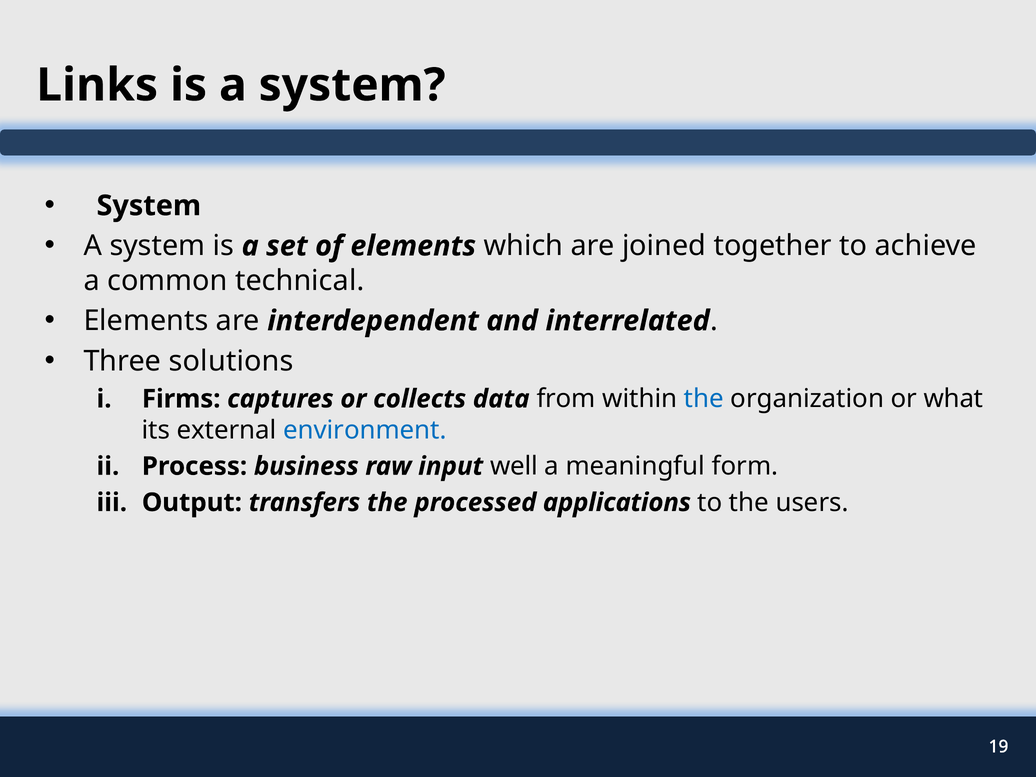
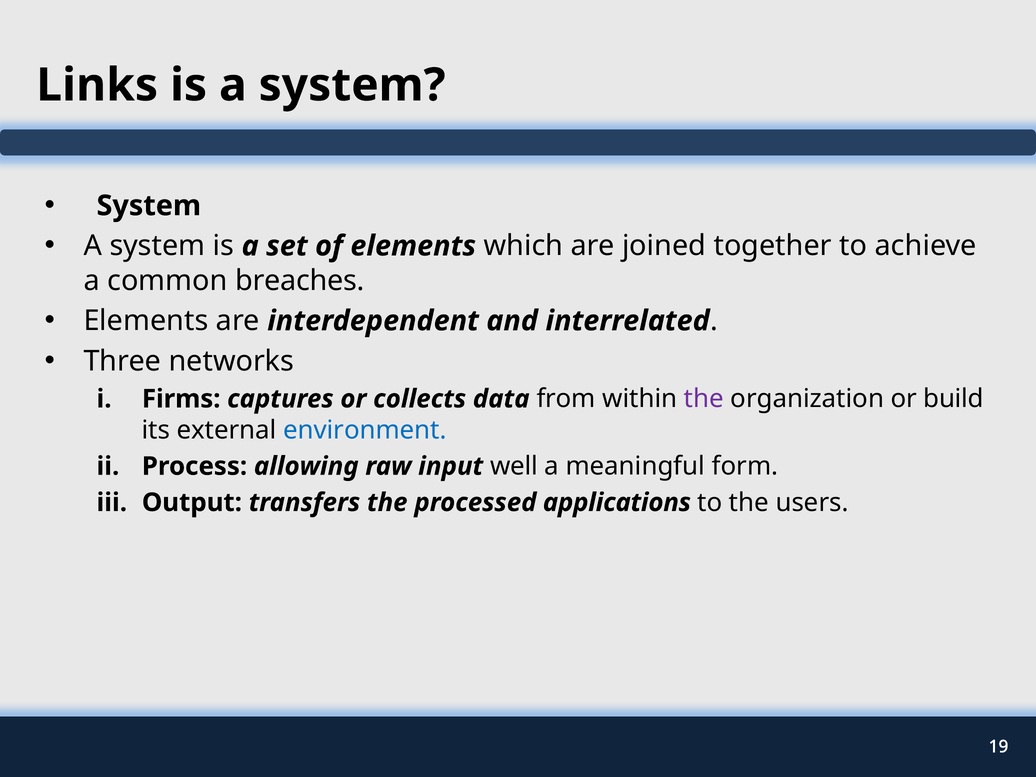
technical: technical -> breaches
solutions: solutions -> networks
the at (704, 399) colour: blue -> purple
what: what -> build
business: business -> allowing
